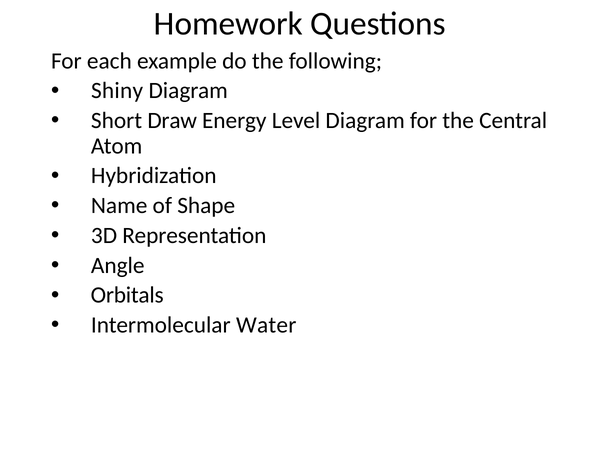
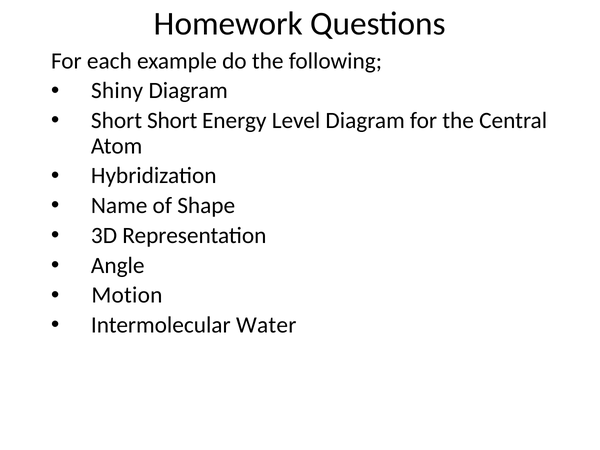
Short Draw: Draw -> Short
Orbitals: Orbitals -> Motion
